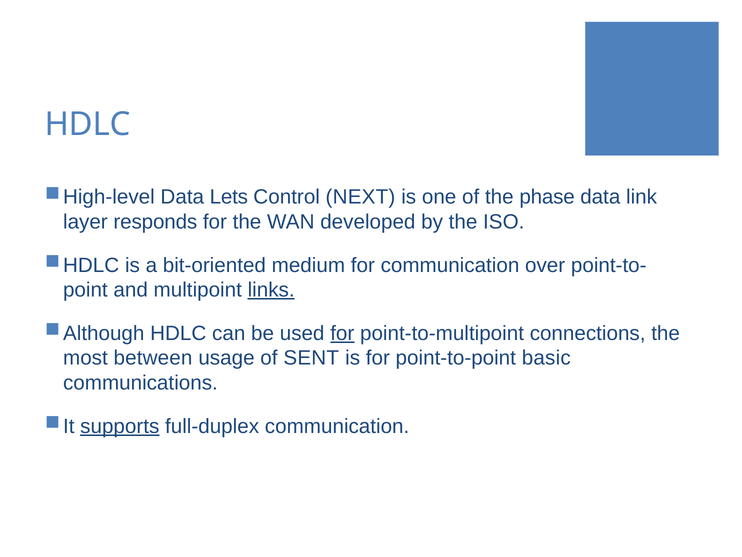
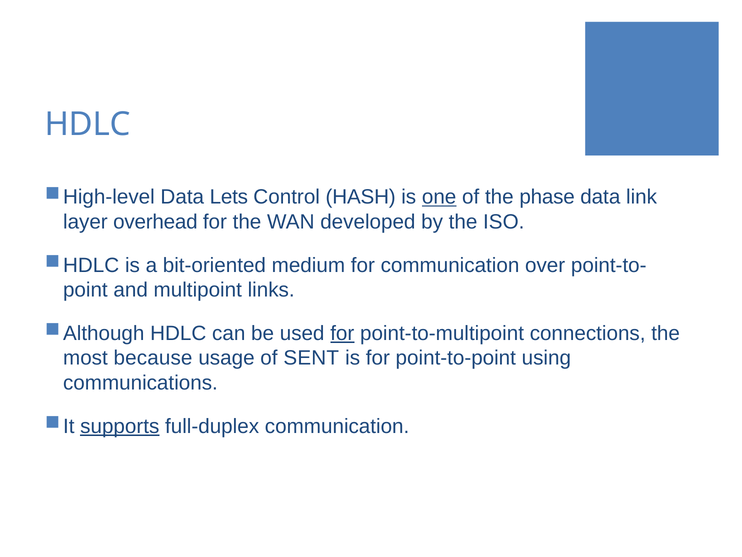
NEXT: NEXT -> HASH
one underline: none -> present
responds: responds -> overhead
links underline: present -> none
between: between -> because
basic: basic -> using
